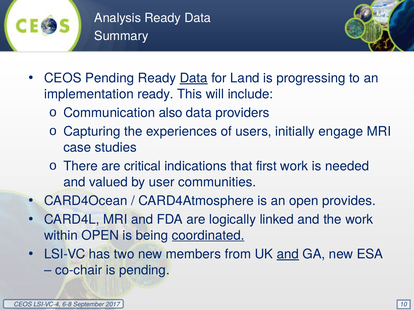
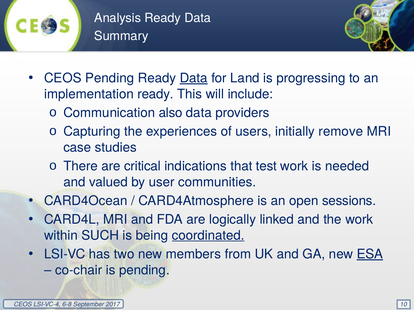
engage: engage -> remove
first: first -> test
provides: provides -> sessions
within OPEN: OPEN -> SUCH
and at (288, 255) underline: present -> none
ESA underline: none -> present
